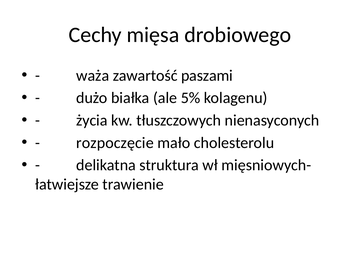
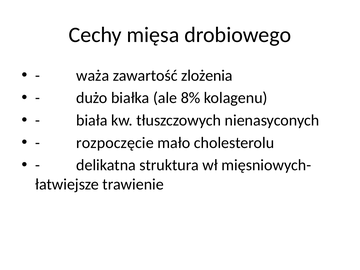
paszami: paszami -> zlożenia
5%: 5% -> 8%
życia: życia -> biała
